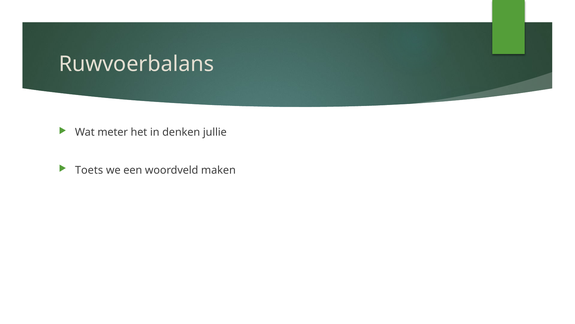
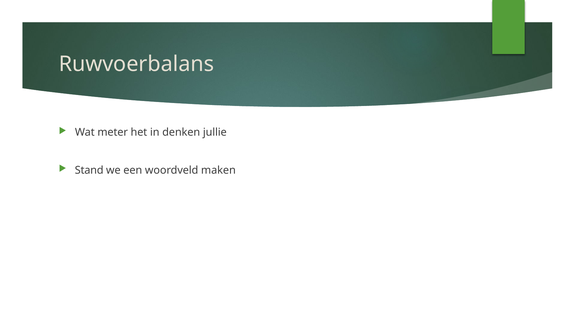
Toets: Toets -> Stand
